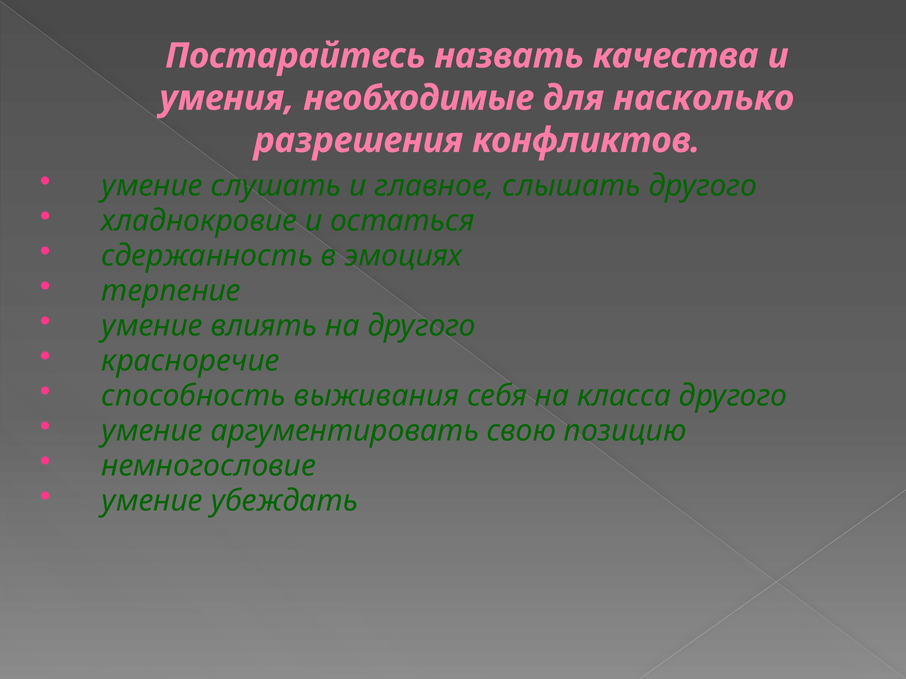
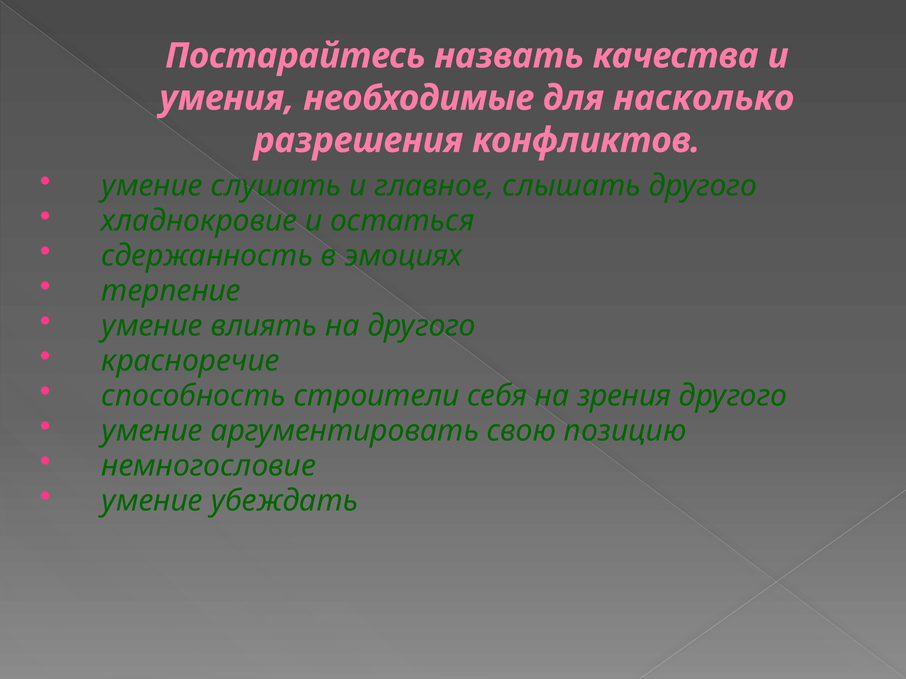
выживания: выживания -> строители
класса: класса -> зрения
